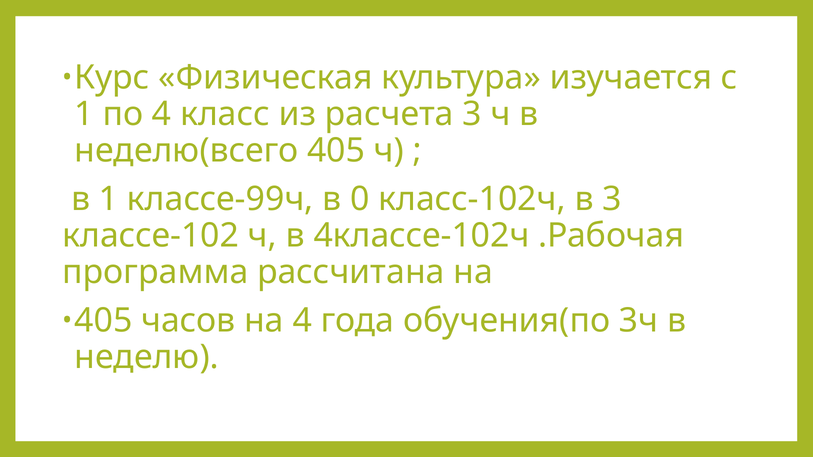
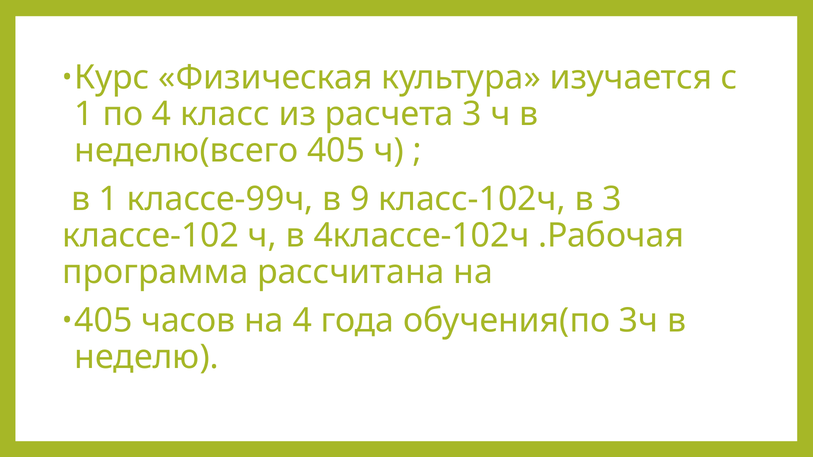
0: 0 -> 9
